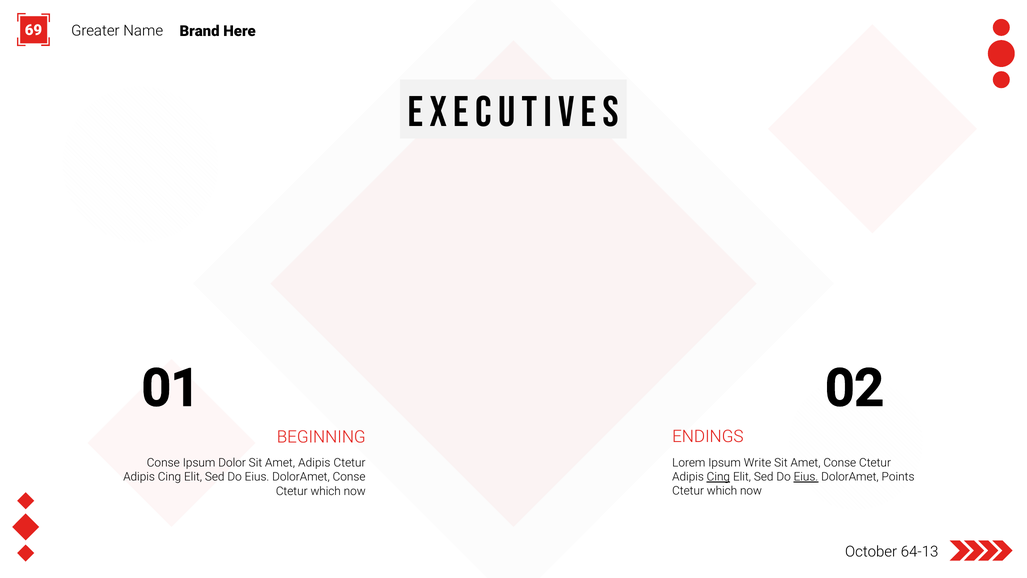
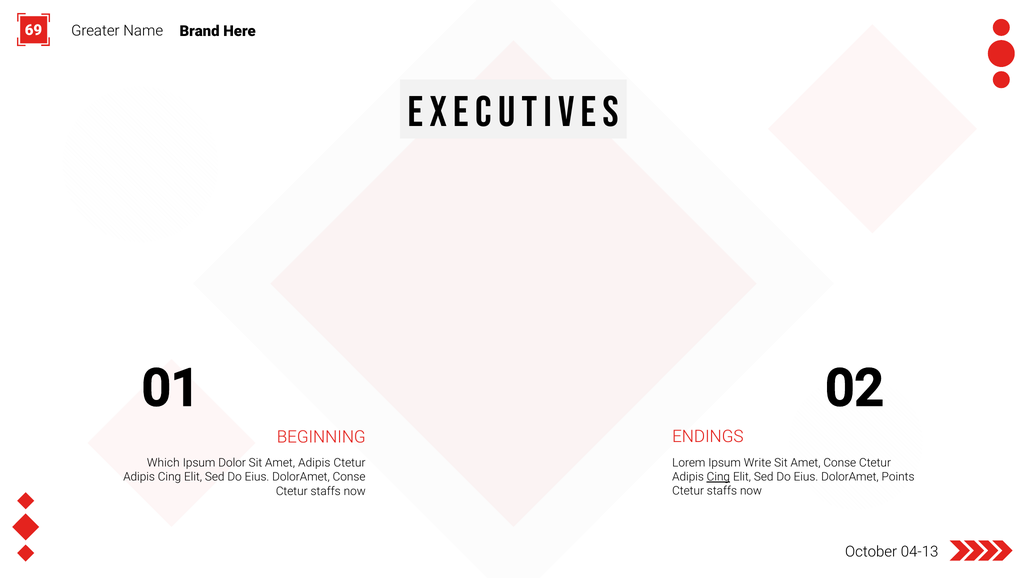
Conse at (163, 463): Conse -> Which
Eius at (806, 477) underline: present -> none
which at (722, 491): which -> staffs
which at (326, 491): which -> staffs
64-13: 64-13 -> 04-13
